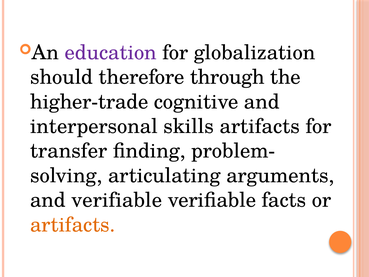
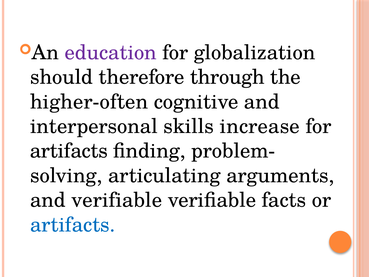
higher-trade: higher-trade -> higher-often
skills artifacts: artifacts -> increase
transfer at (69, 151): transfer -> artifacts
artifacts at (73, 225) colour: orange -> blue
